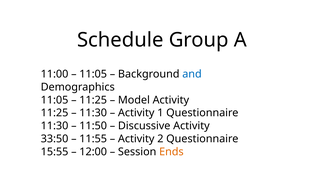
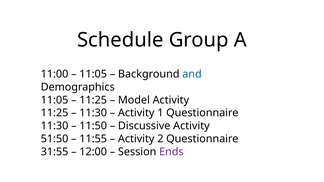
33:50: 33:50 -> 51:50
15:55: 15:55 -> 31:55
Ends colour: orange -> purple
